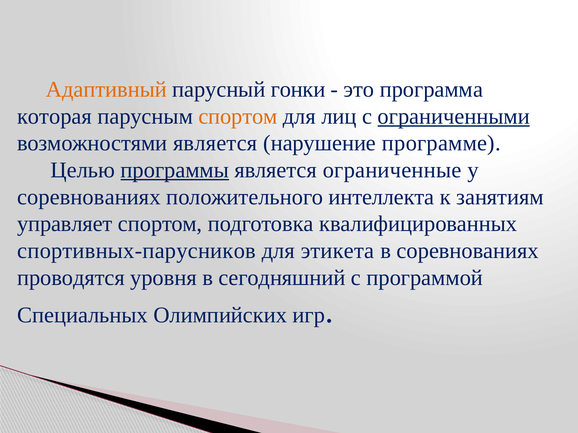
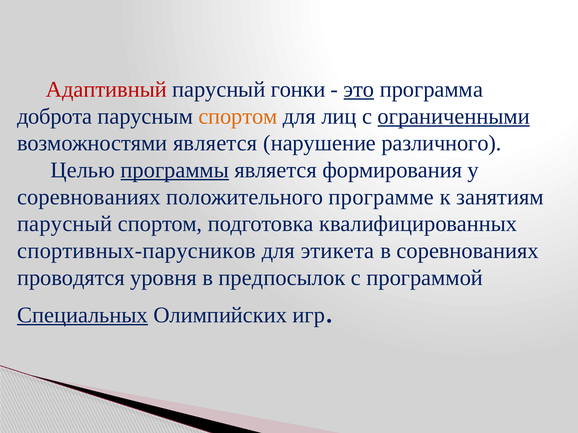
Адаптивный colour: orange -> red
это underline: none -> present
которая: которая -> доброта
программе: программе -> различного
ограниченные: ограниченные -> формирования
интеллекта: интеллекта -> программе
управляет at (65, 224): управляет -> парусный
сегодняшний: сегодняшний -> предпосылок
Специальных underline: none -> present
